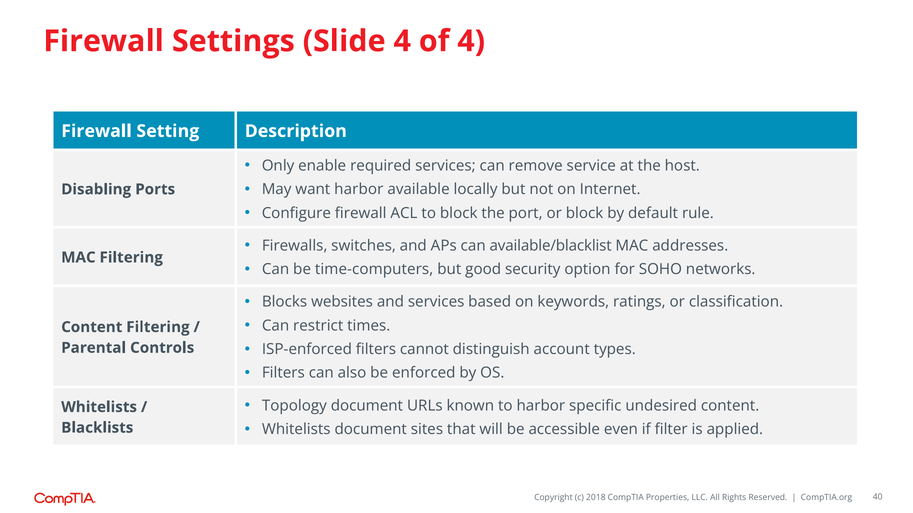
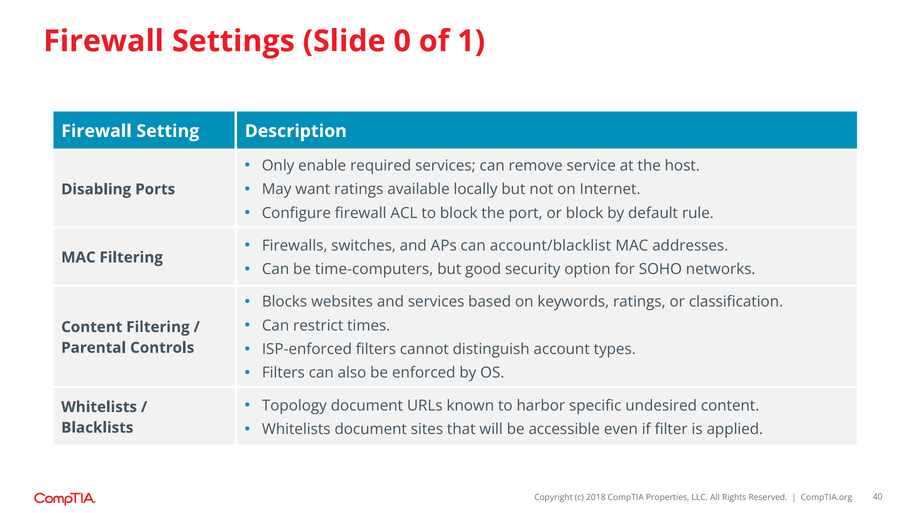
Slide 4: 4 -> 0
of 4: 4 -> 1
want harbor: harbor -> ratings
available/blacklist: available/blacklist -> account/blacklist
